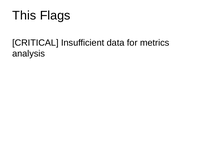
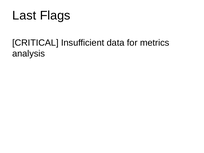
This: This -> Last
